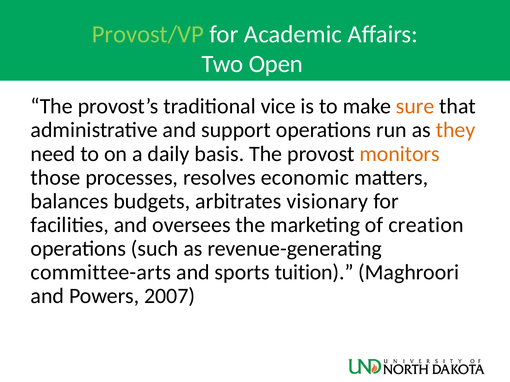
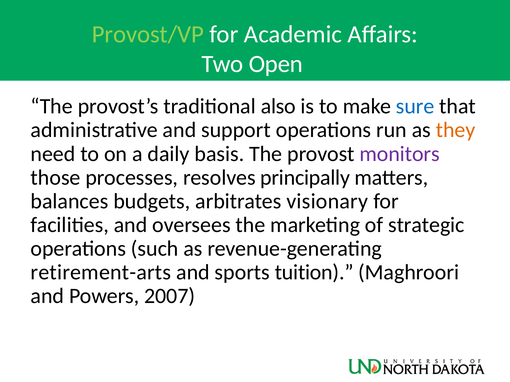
vice: vice -> also
sure colour: orange -> blue
monitors colour: orange -> purple
economic: economic -> principally
creation: creation -> strategic
committee-arts: committee-arts -> retirement-arts
